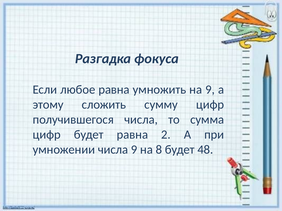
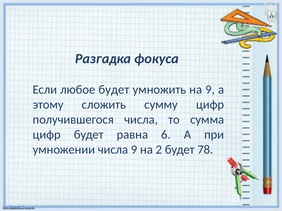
любое равна: равна -> будет
2: 2 -> 6
8: 8 -> 2
48: 48 -> 78
